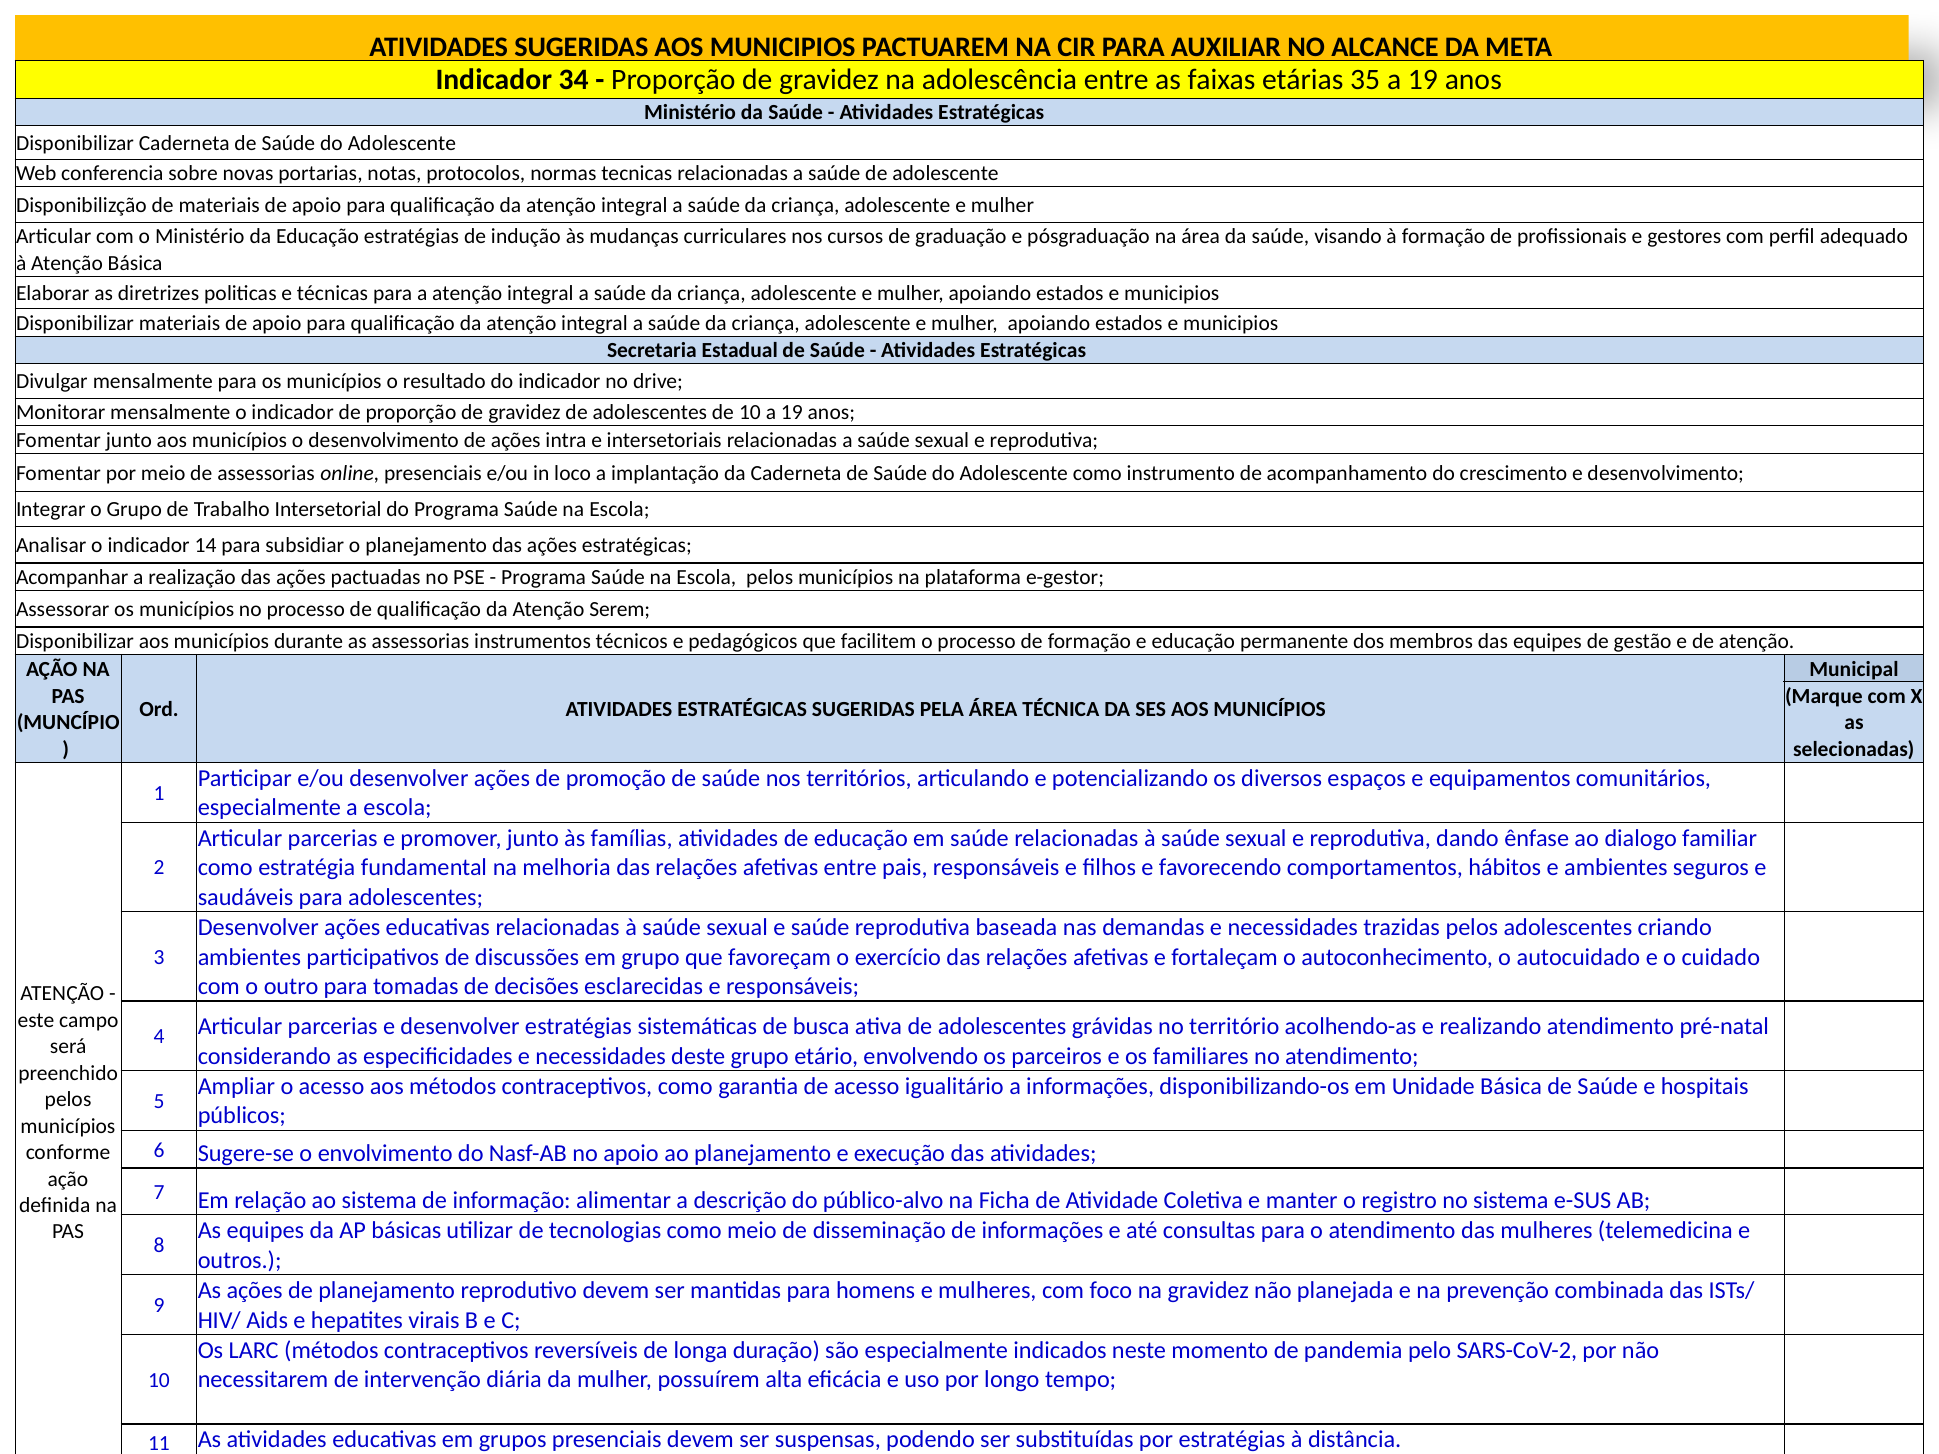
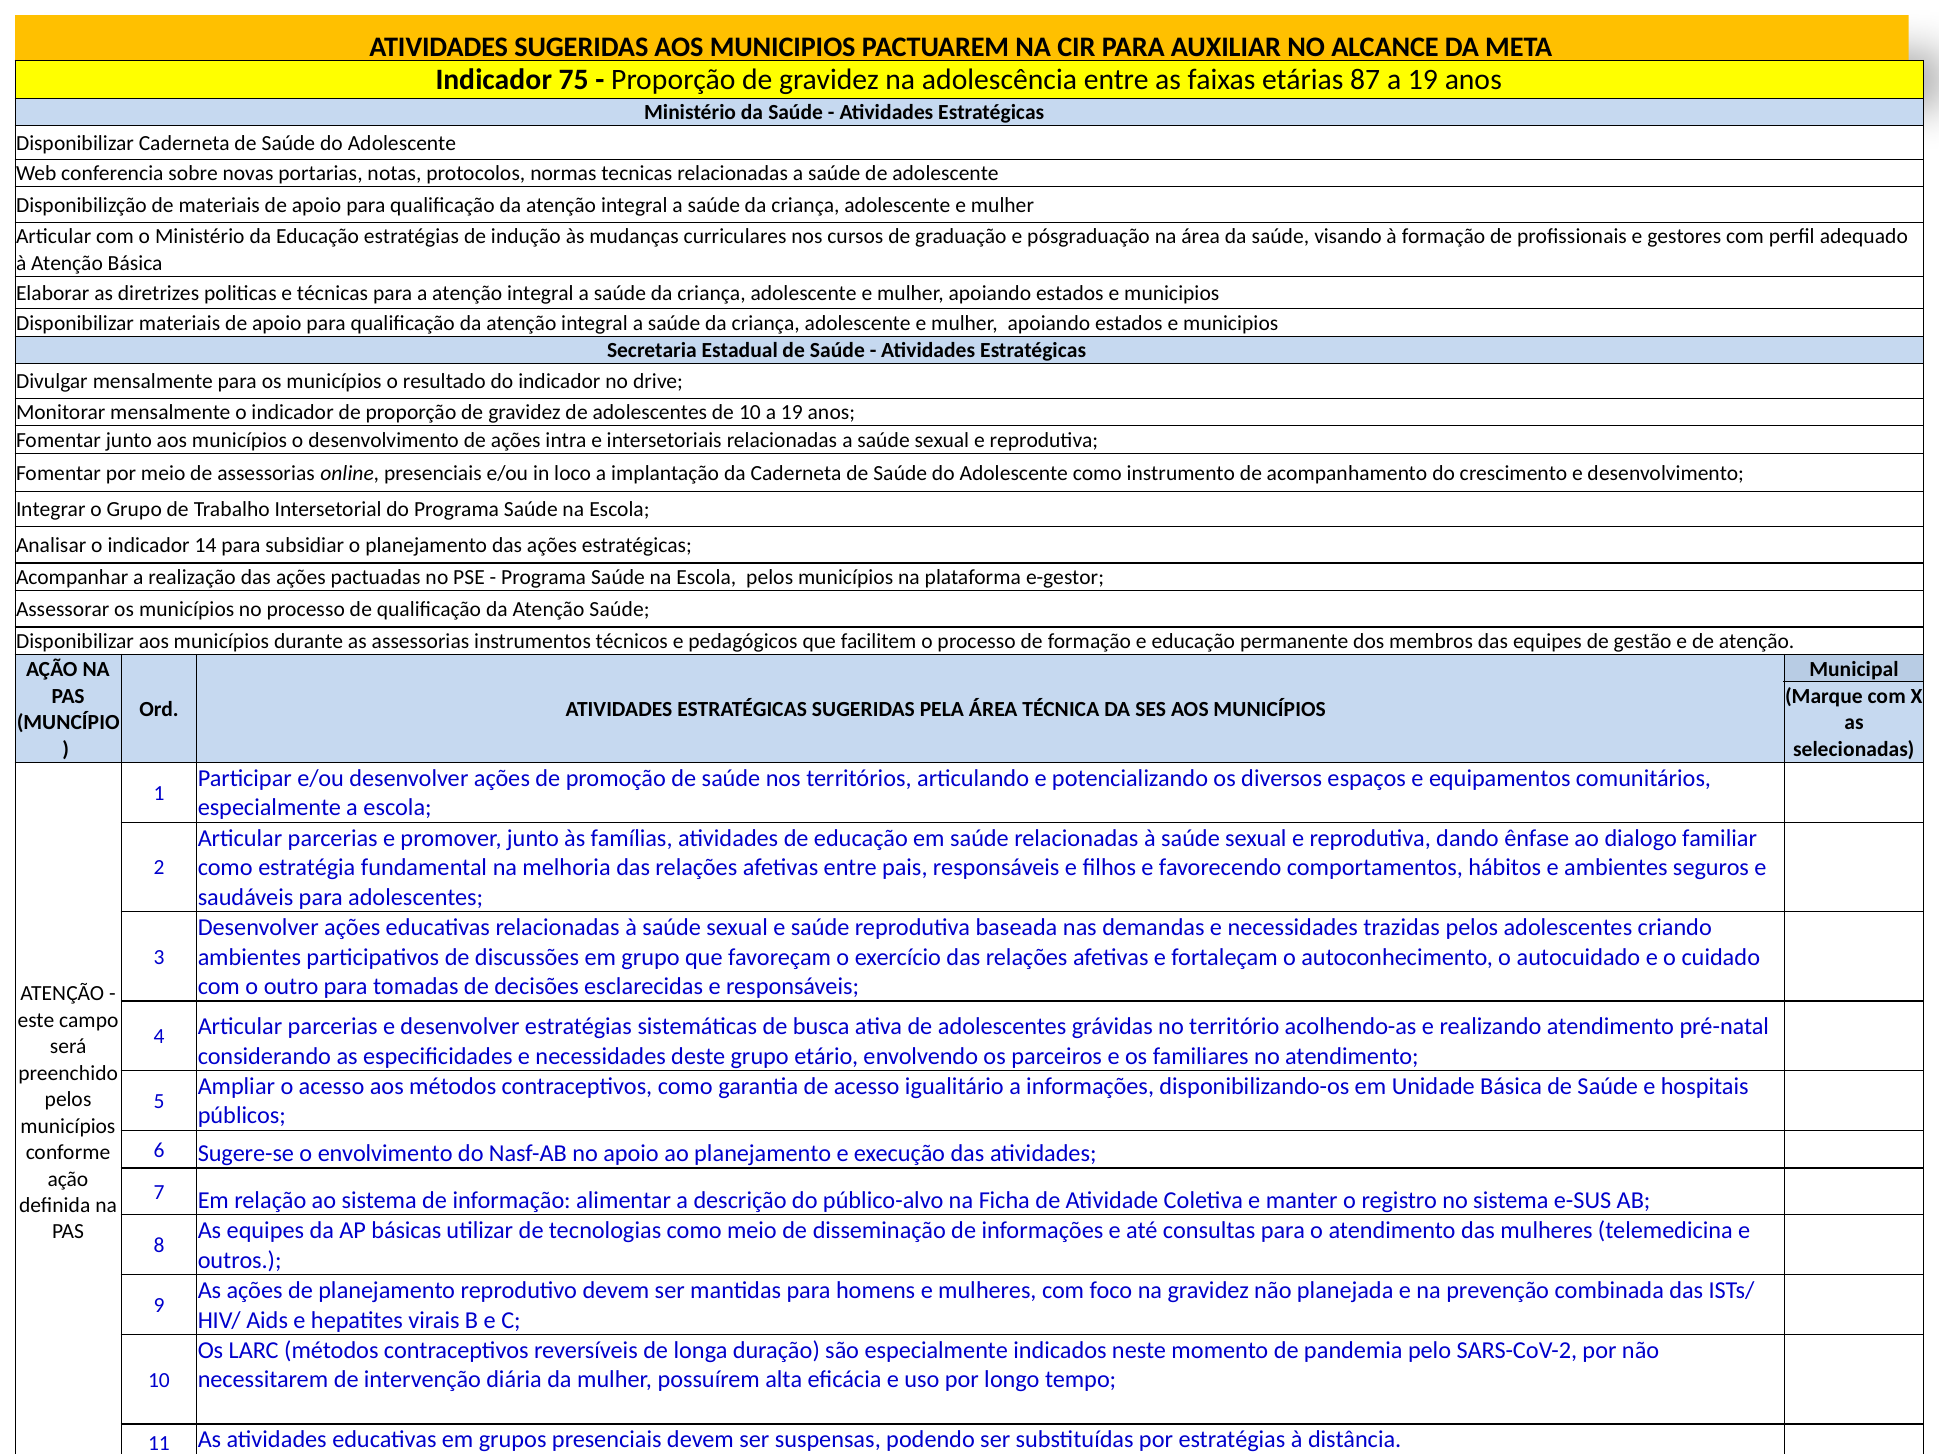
34: 34 -> 75
35: 35 -> 87
Atenção Serem: Serem -> Saúde
